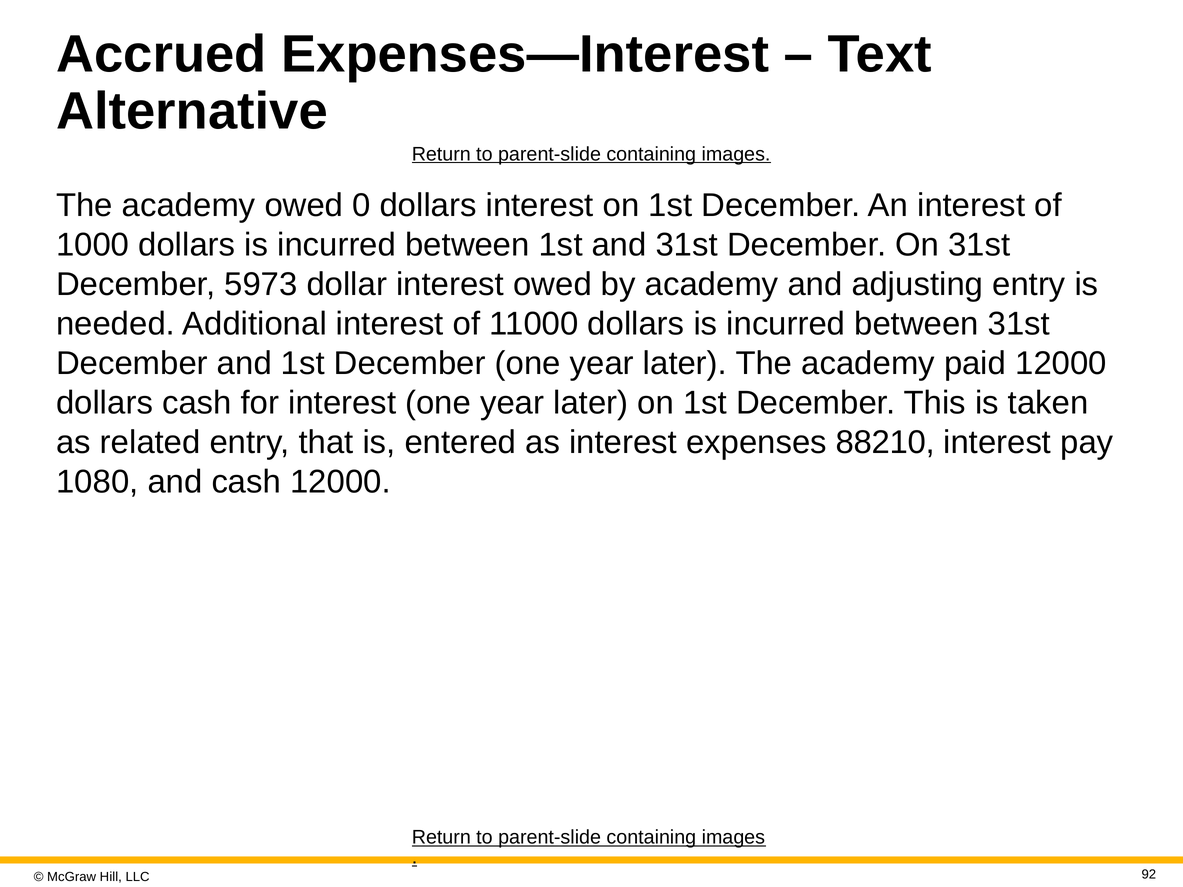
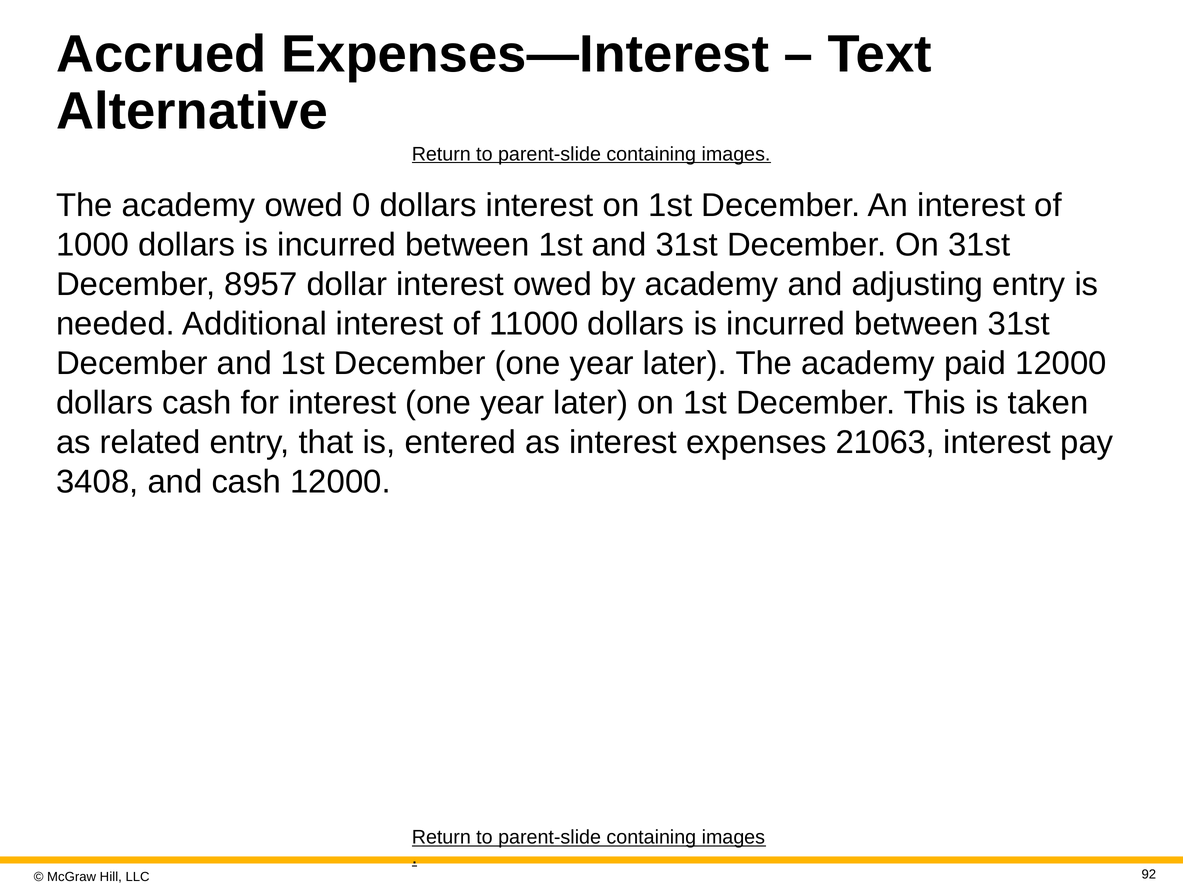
5973: 5973 -> 8957
88210: 88210 -> 21063
1080: 1080 -> 3408
